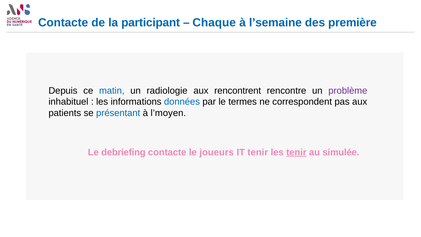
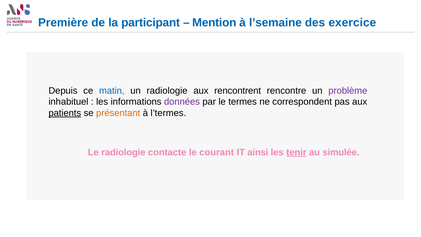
Contacte at (63, 23): Contacte -> Première
Chaque: Chaque -> Mention
première: première -> exercice
données colour: blue -> purple
patients underline: none -> present
présentant colour: blue -> orange
l’moyen: l’moyen -> l’termes
Le debriefing: debriefing -> radiologie
joueurs: joueurs -> courant
IT tenir: tenir -> ainsi
